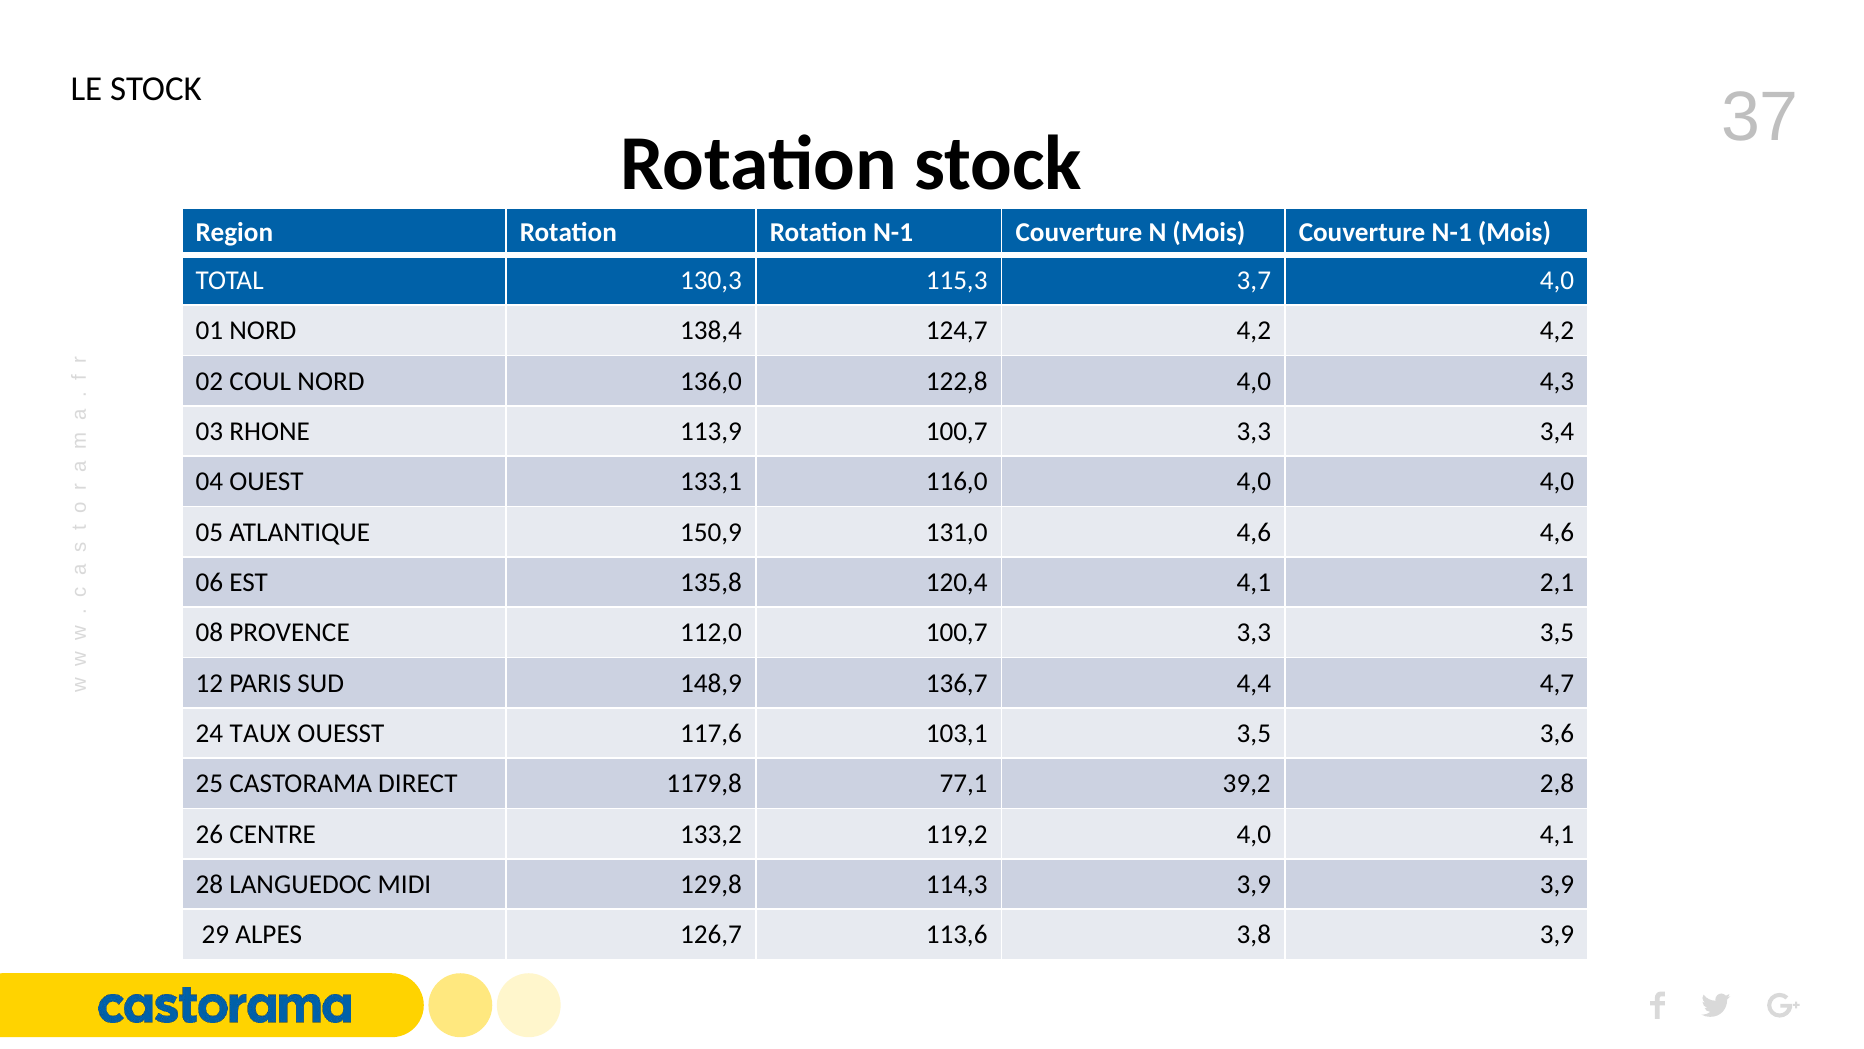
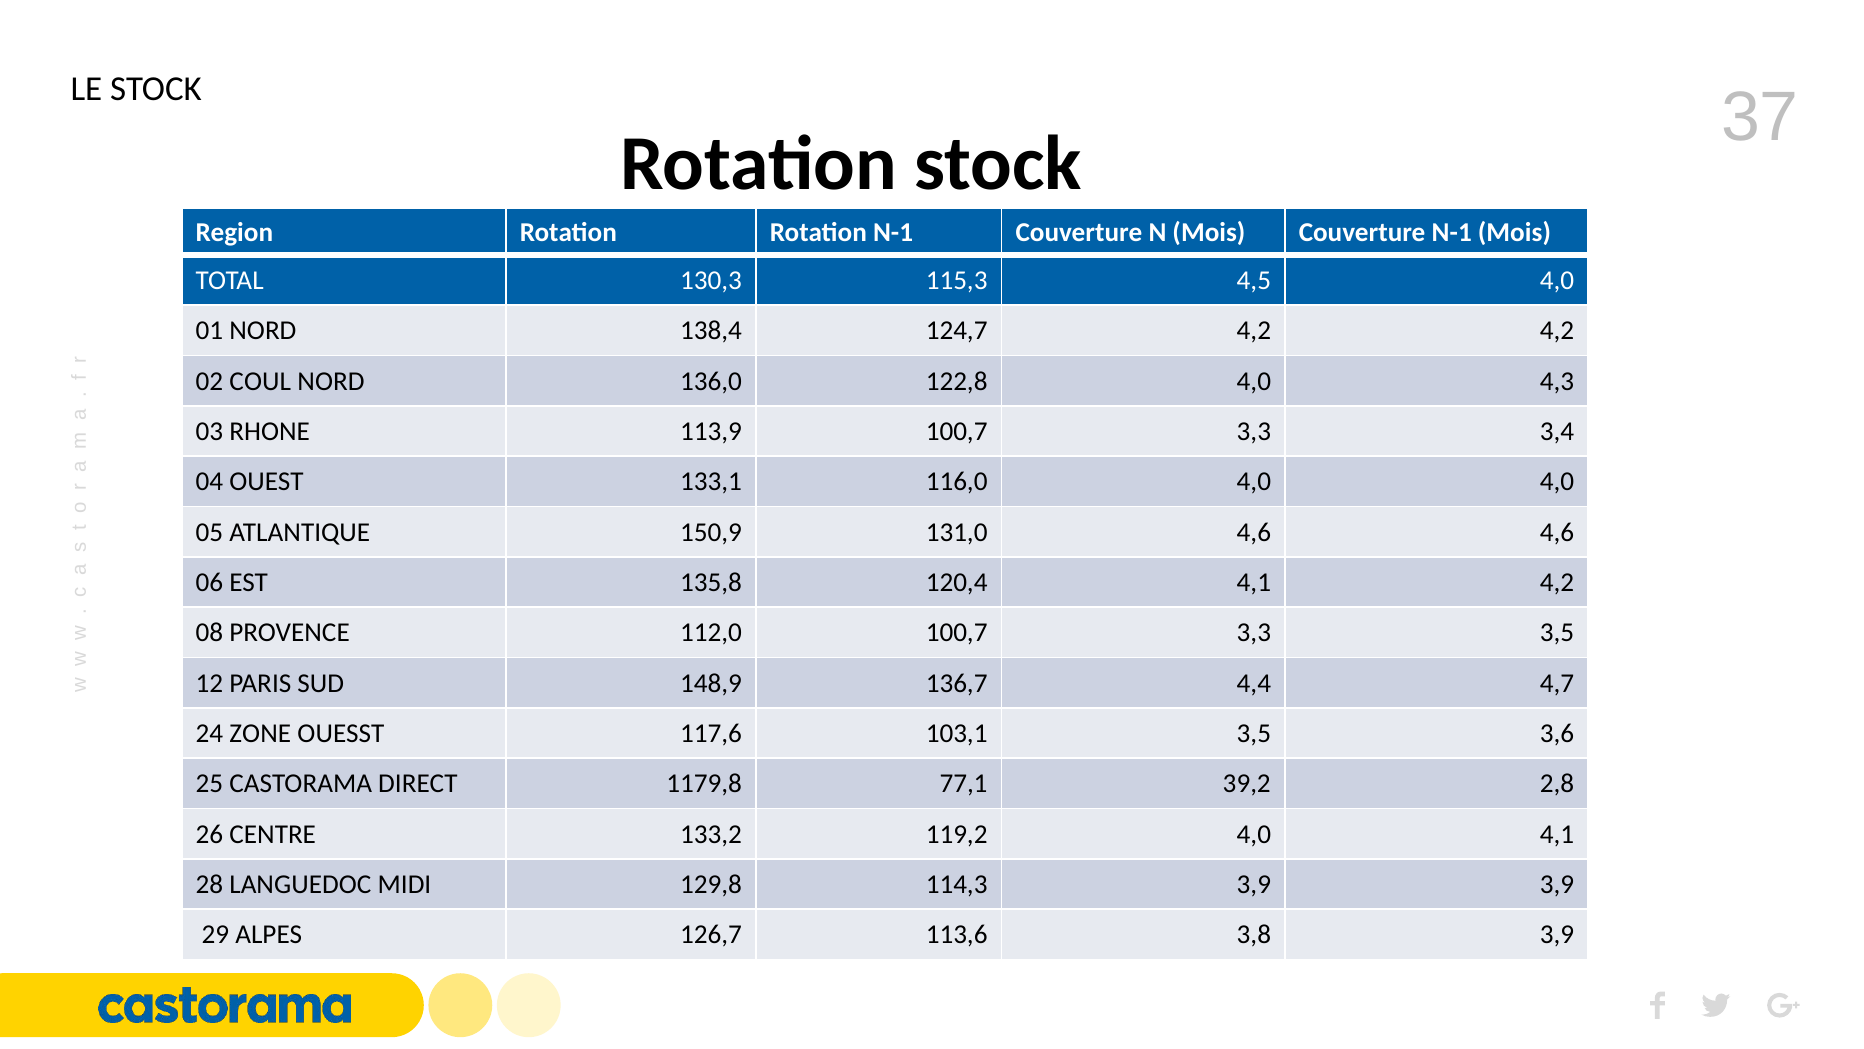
3,7: 3,7 -> 4,5
4,1 2,1: 2,1 -> 4,2
TAUX: TAUX -> ZONE
